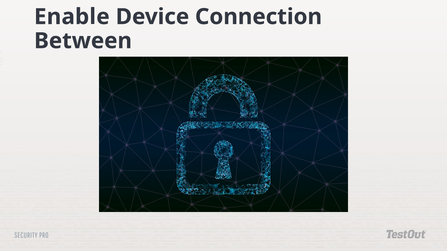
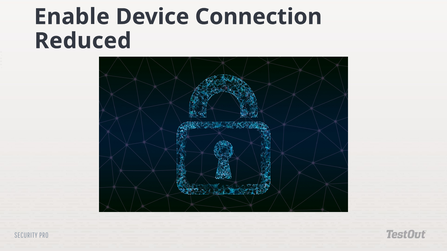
Between: Between -> Reduced
